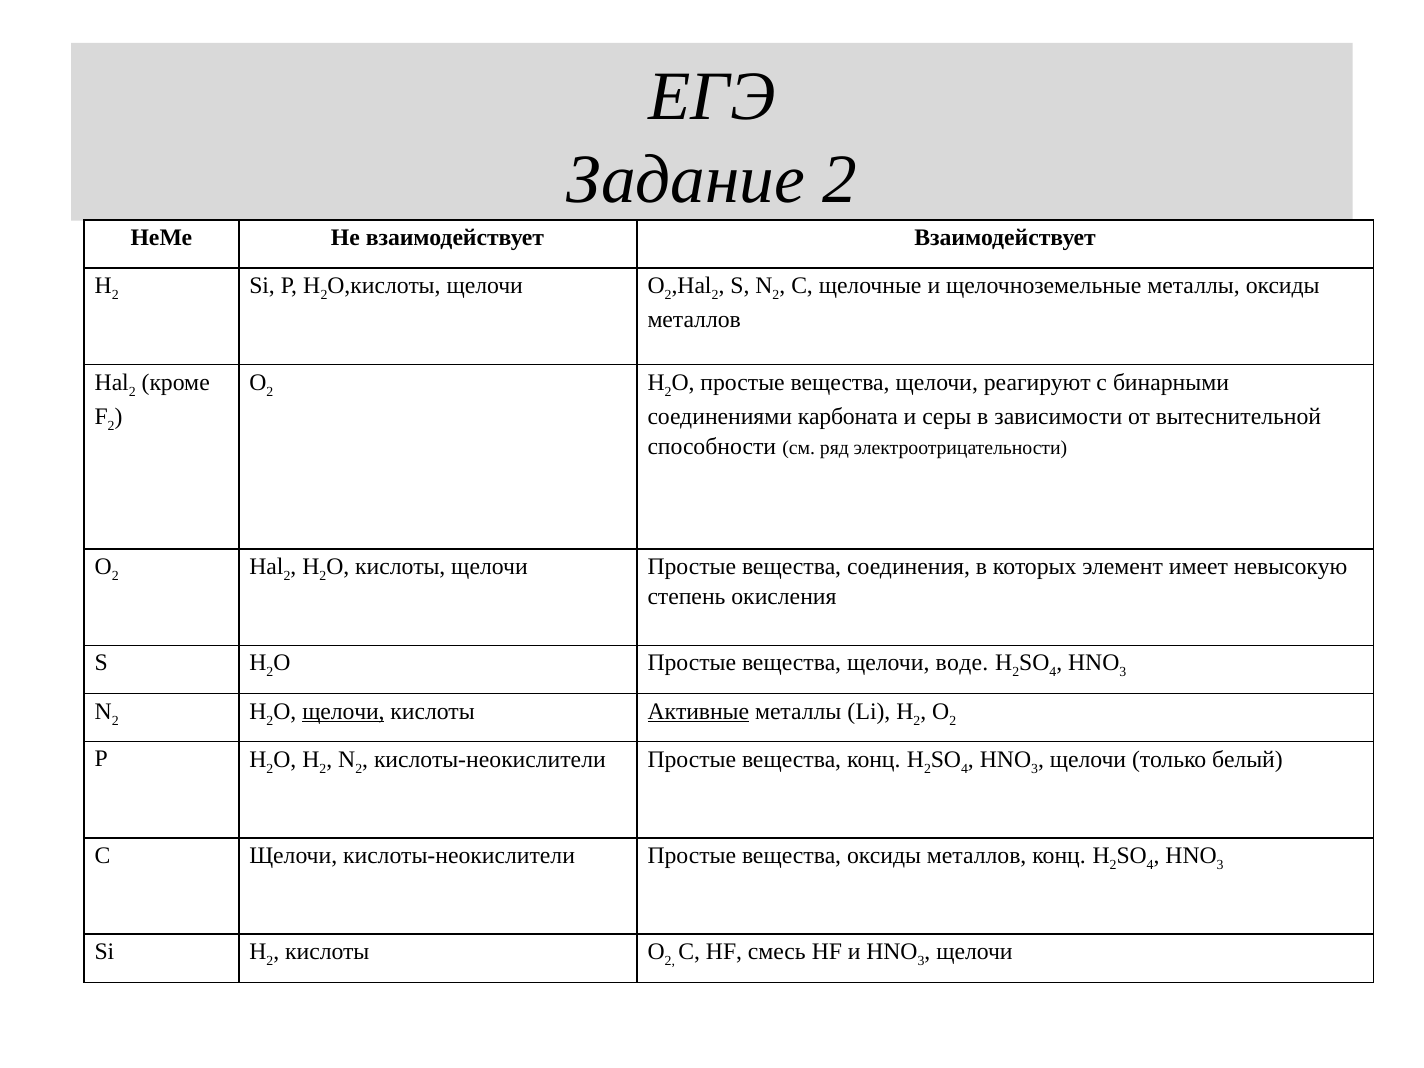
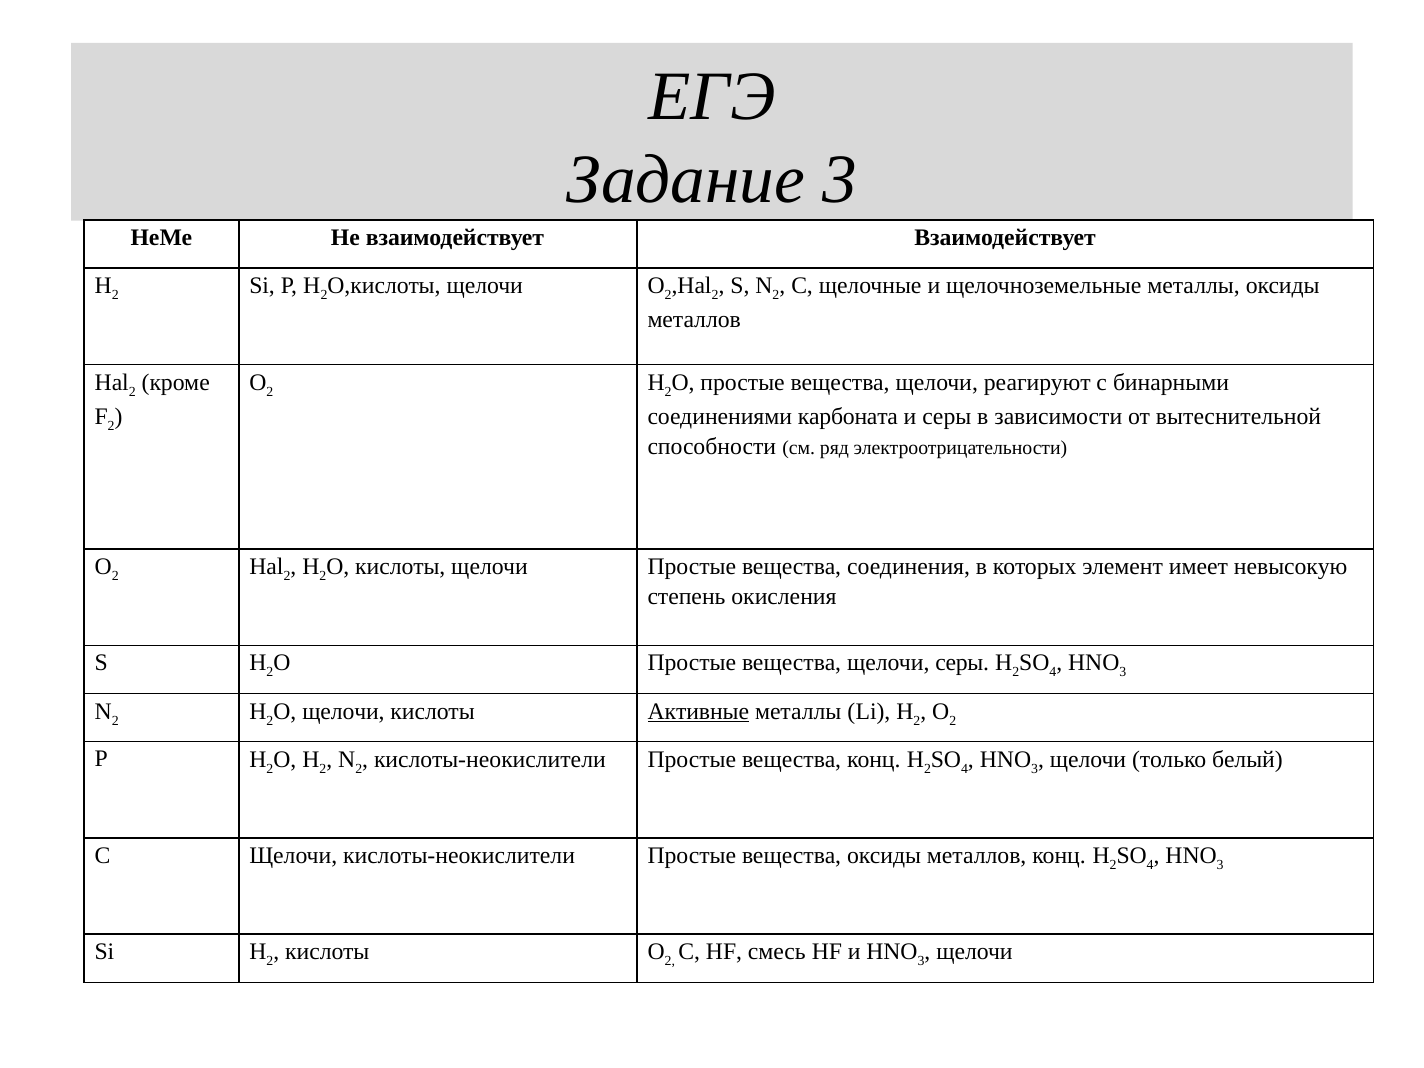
Задание 2: 2 -> 3
щелочи воде: воде -> серы
щелочи at (343, 711) underline: present -> none
